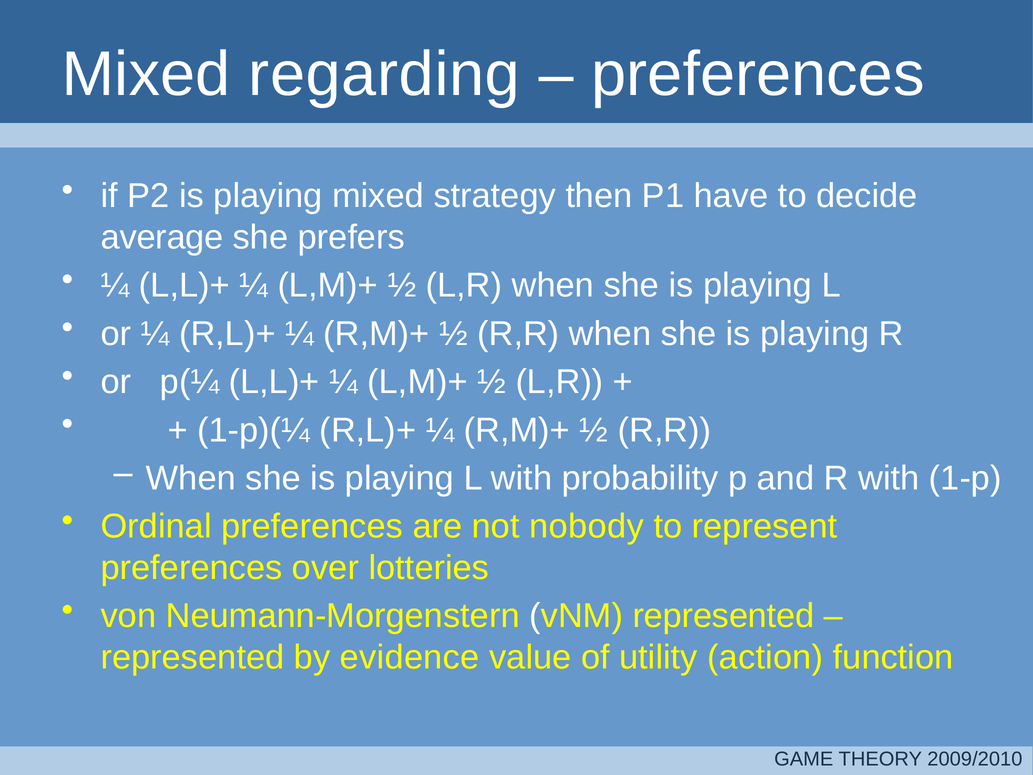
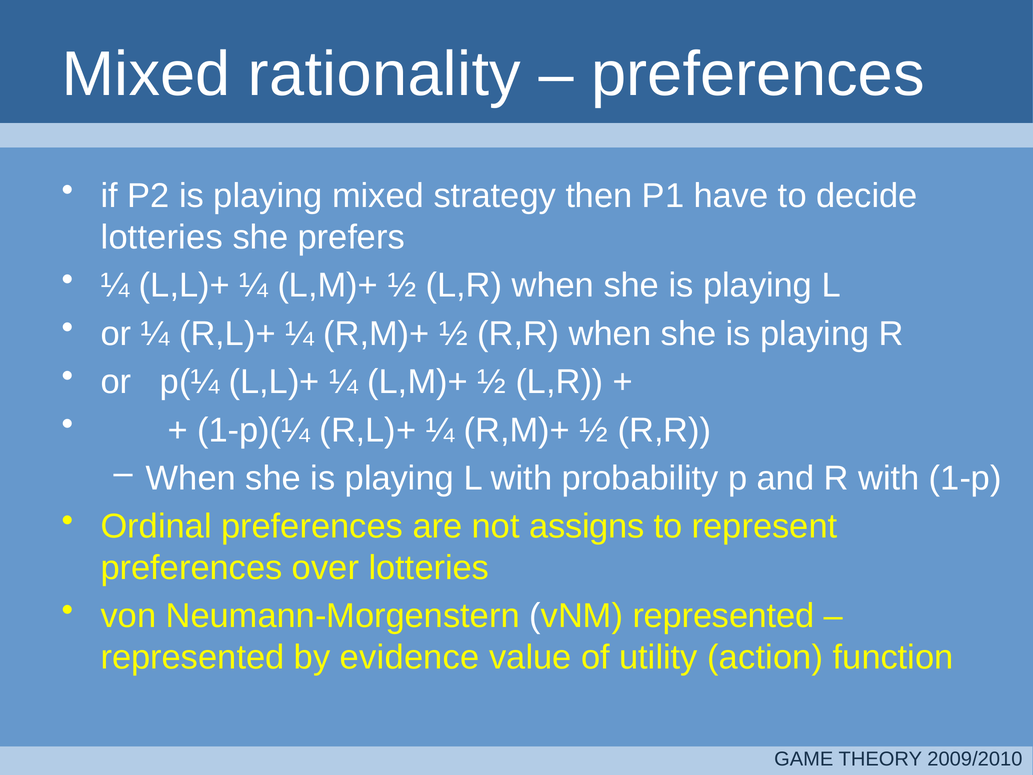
regarding: regarding -> rationality
average at (162, 237): average -> lotteries
nobody: nobody -> assigns
